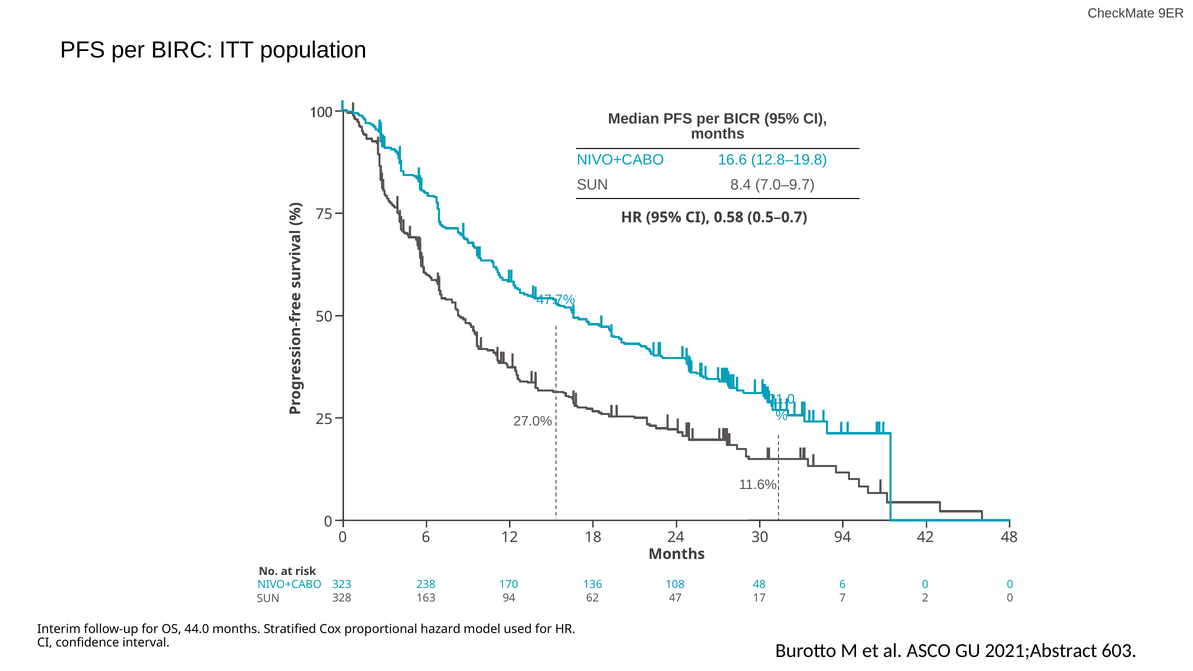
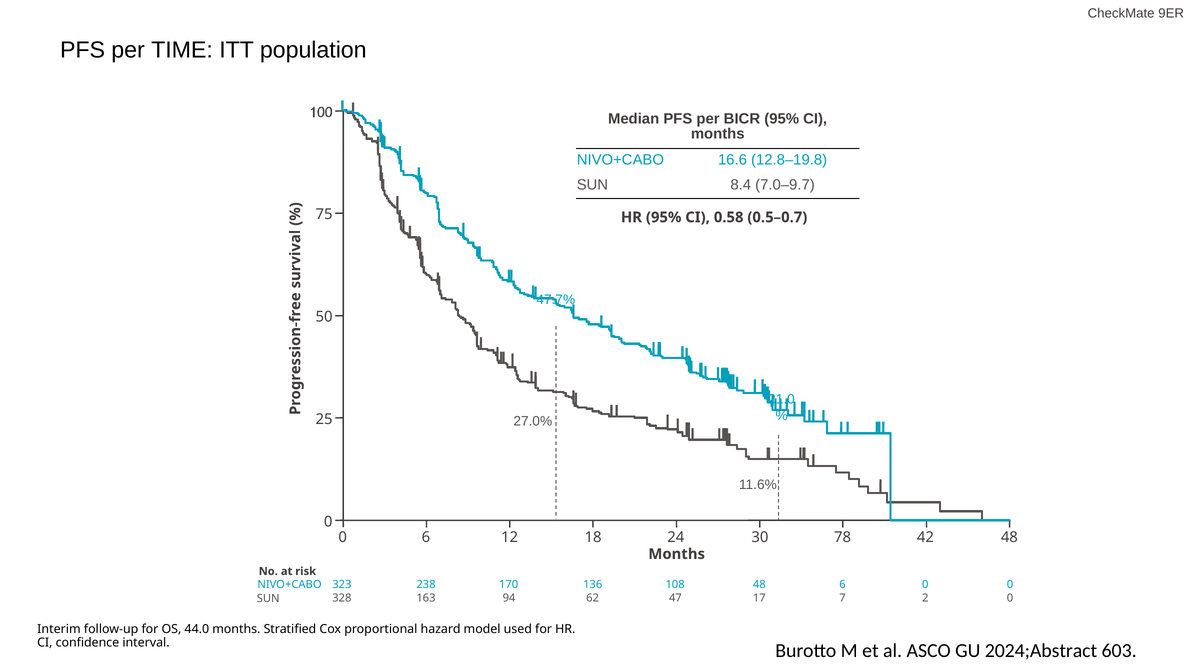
BIRC: BIRC -> TIME
30 94: 94 -> 78
2021;Abstract: 2021;Abstract -> 2024;Abstract
